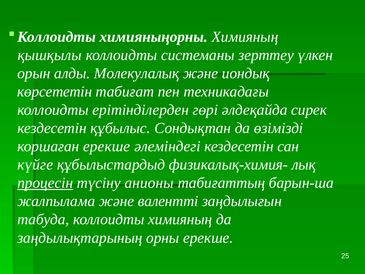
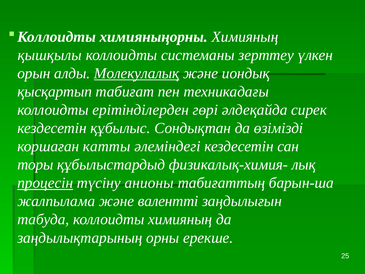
Молекулалық underline: none -> present
көрсететін: көрсететін -> қысқартып
коршаған ерекше: ерекше -> катты
күйге: күйге -> торы
